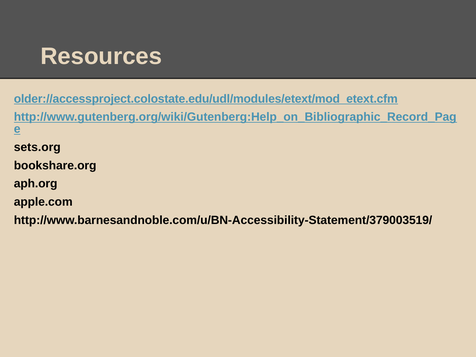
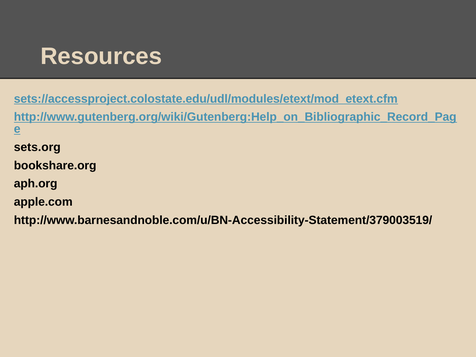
older://accessproject.colostate.edu/udl/modules/etext/mod_etext.cfm: older://accessproject.colostate.edu/udl/modules/etext/mod_etext.cfm -> sets://accessproject.colostate.edu/udl/modules/etext/mod_etext.cfm
